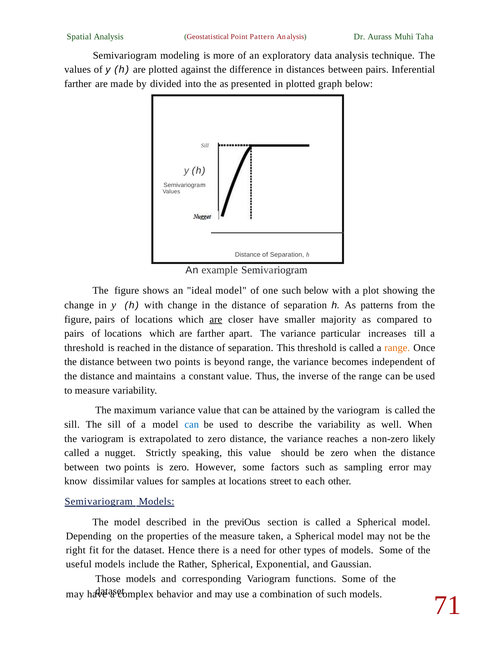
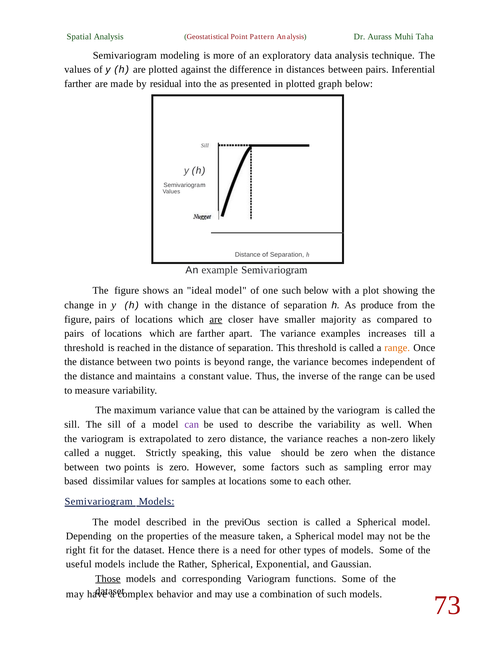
divided: divided -> residual
patterns: patterns -> produce
particular: particular -> examples
can at (192, 424) colour: blue -> purple
know: know -> based
locations street: street -> some
Those underline: none -> present
71: 71 -> 73
